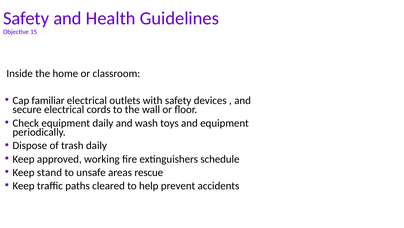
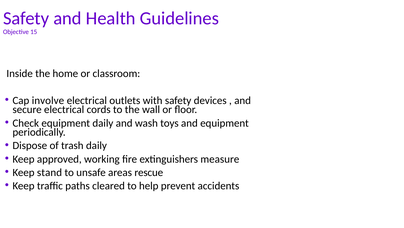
familiar: familiar -> involve
schedule: schedule -> measure
